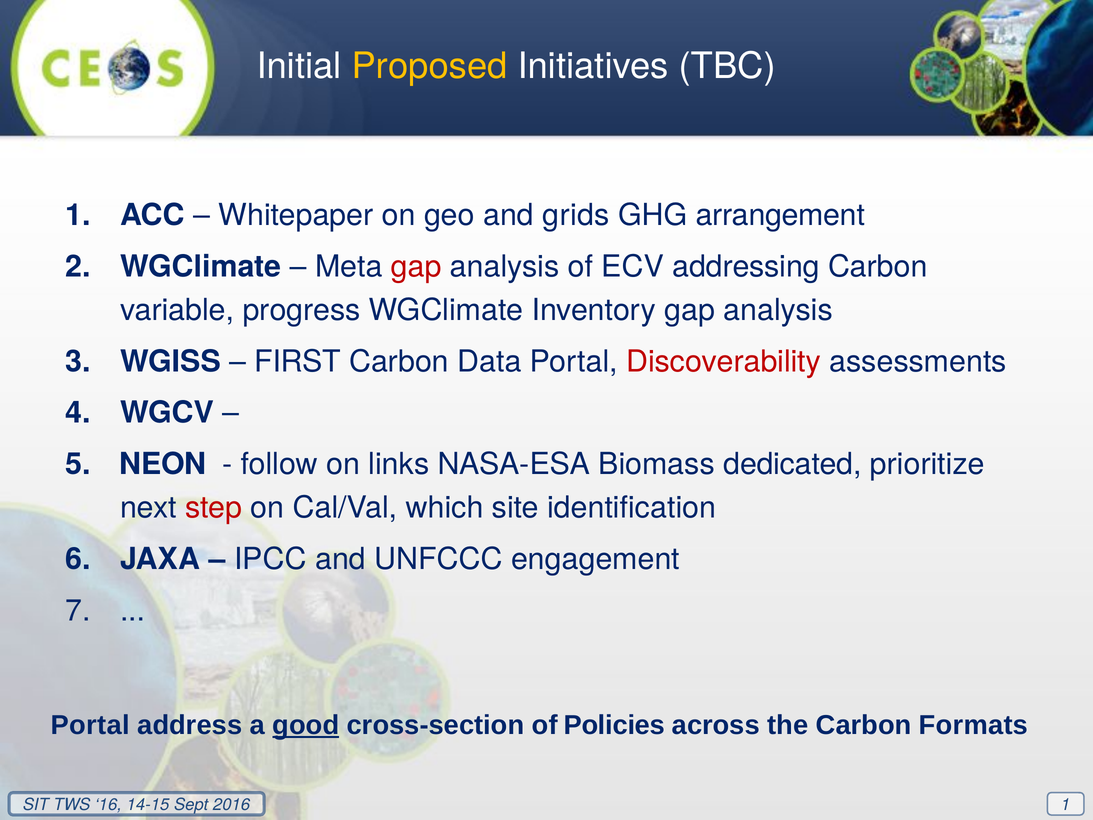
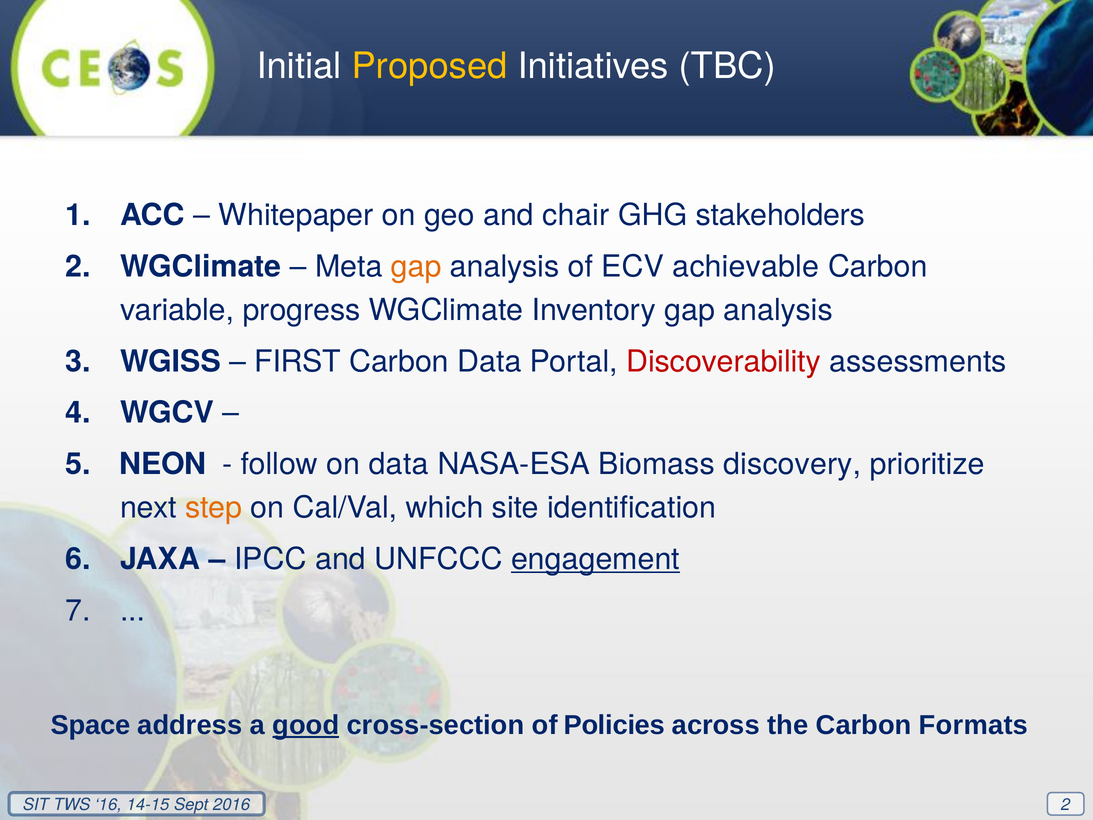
grids: grids -> chair
arrangement: arrangement -> stakeholders
gap at (416, 266) colour: red -> orange
addressing: addressing -> achievable
on links: links -> data
dedicated: dedicated -> discovery
step colour: red -> orange
engagement underline: none -> present
Portal at (90, 725): Portal -> Space
1 at (1066, 805): 1 -> 2
